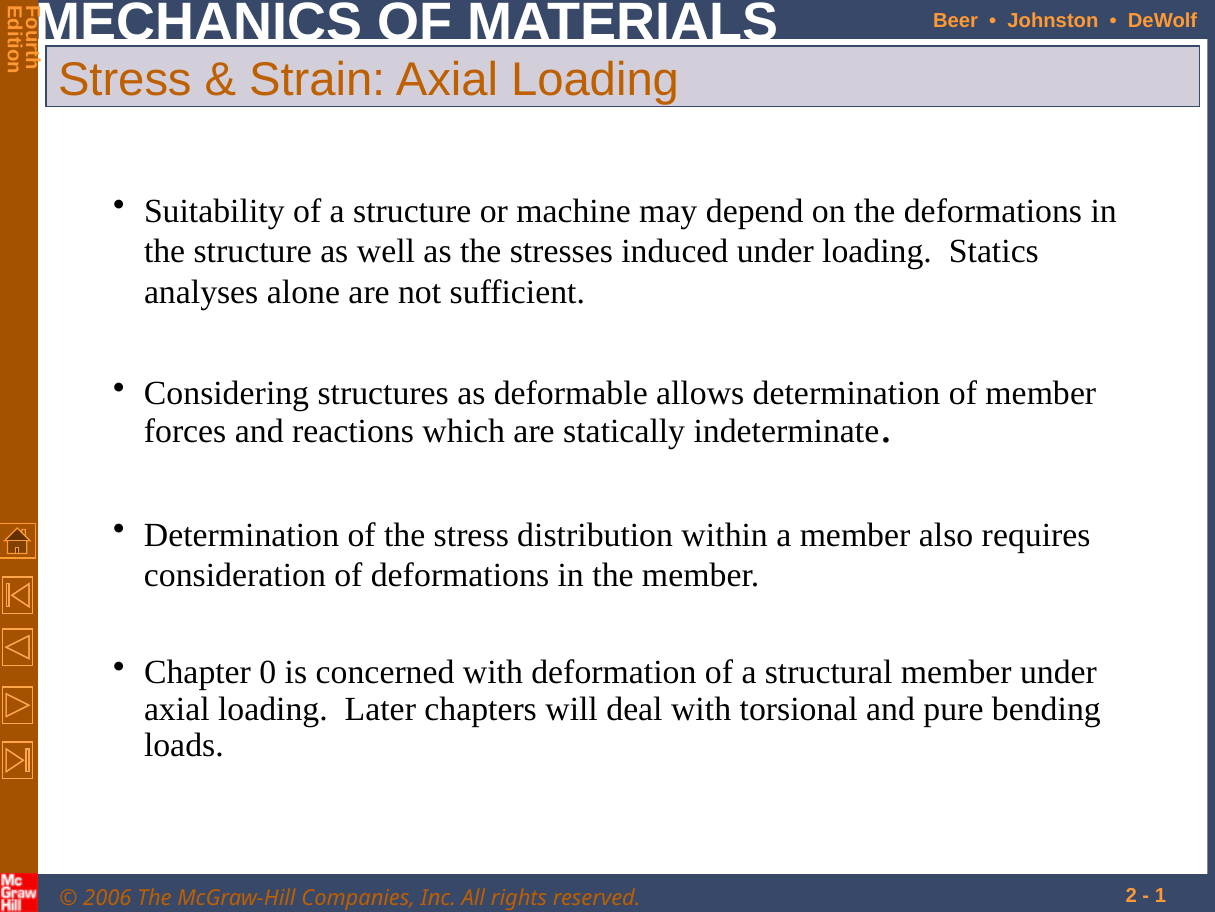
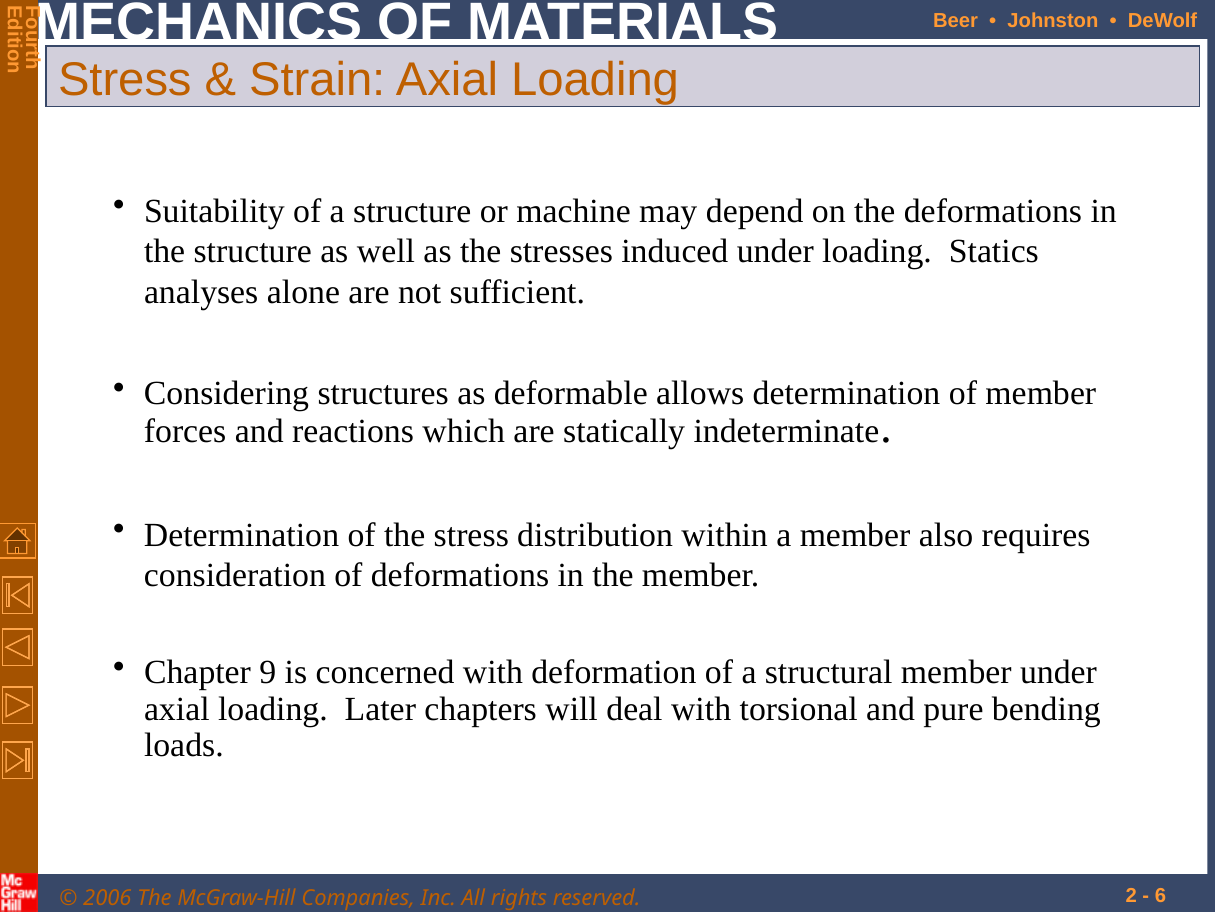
0: 0 -> 9
1: 1 -> 6
